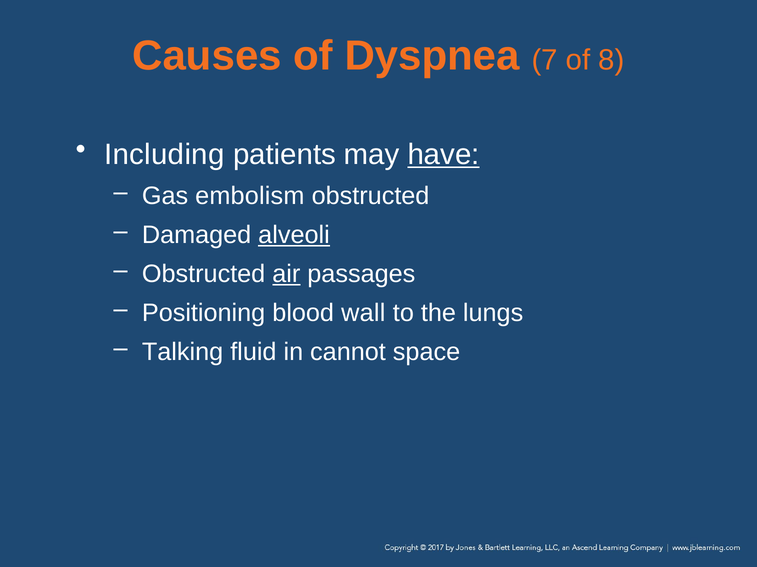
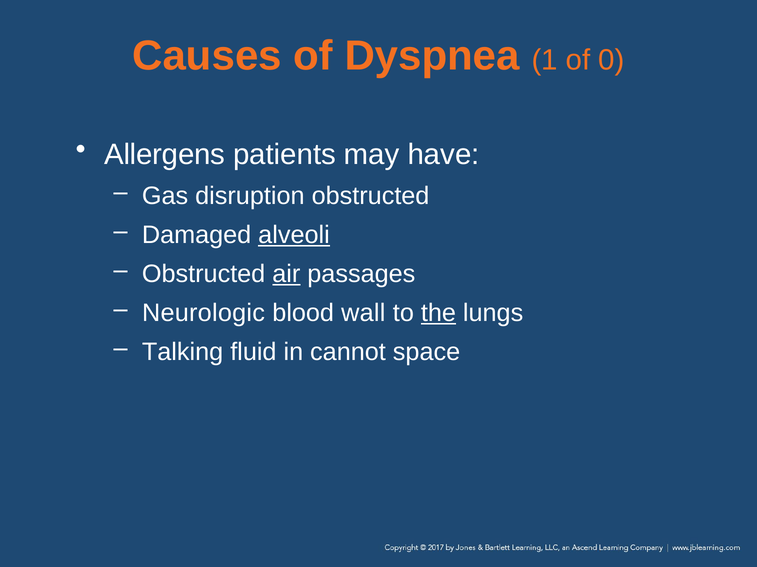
7: 7 -> 1
8: 8 -> 0
Including: Including -> Allergens
have underline: present -> none
embolism: embolism -> disruption
Positioning: Positioning -> Neurologic
the underline: none -> present
